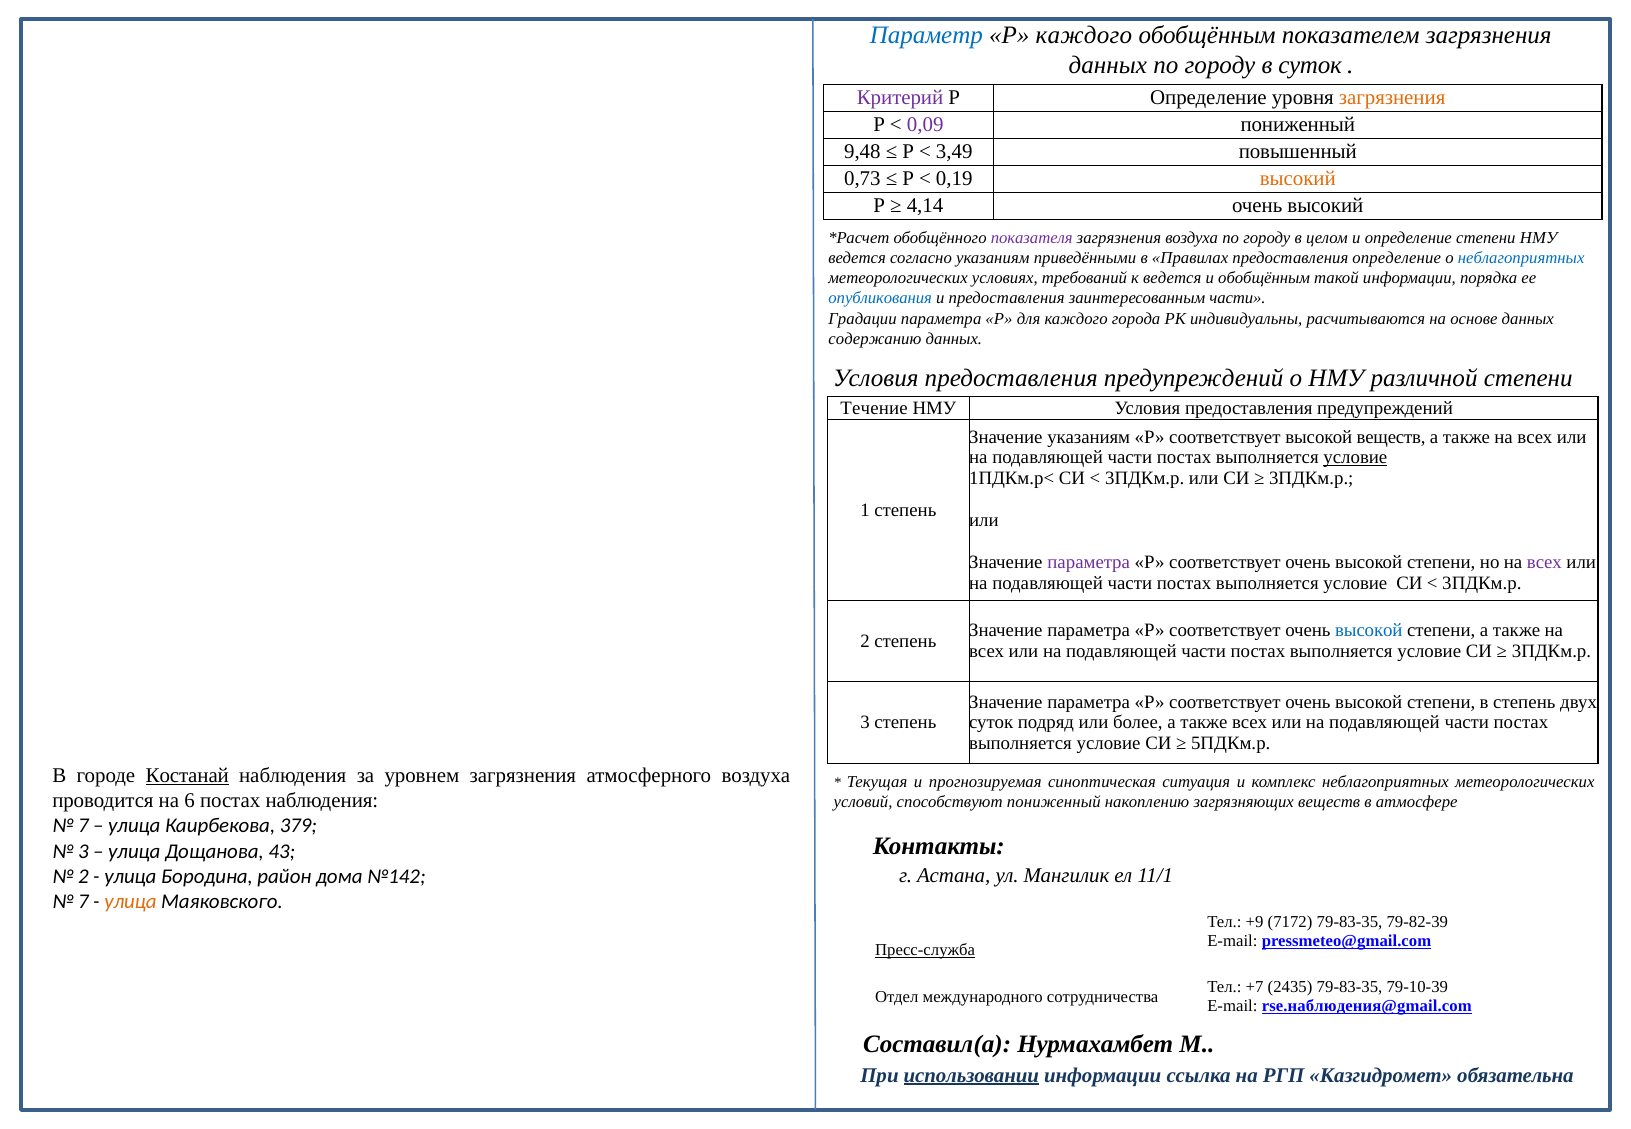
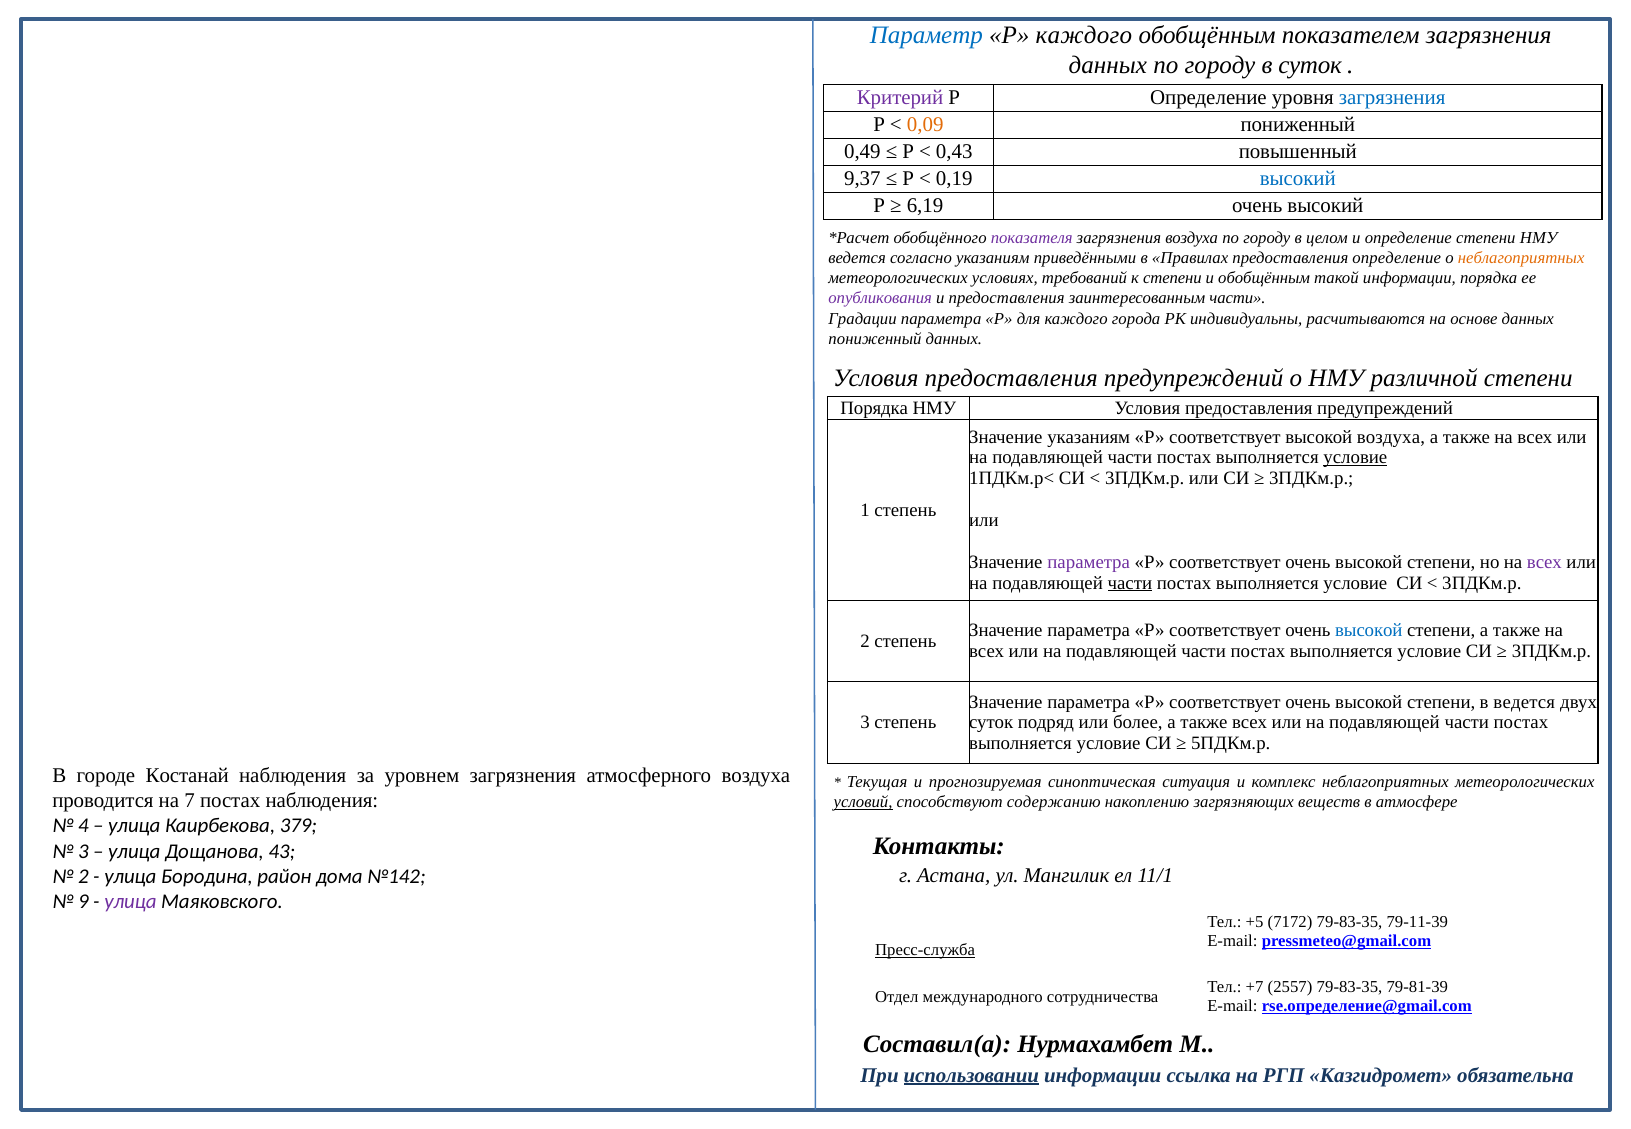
загрязнения at (1392, 98) colour: orange -> blue
0,09 colour: purple -> orange
9,48: 9,48 -> 0,49
3,49: 3,49 -> 0,43
0,73: 0,73 -> 9,37
высокий at (1298, 179) colour: orange -> blue
4,14: 4,14 -> 6,19
неблагоприятных at (1521, 258) colour: blue -> orange
к ведется: ведется -> степени
опубликования colour: blue -> purple
содержанию at (875, 339): содержанию -> пониженный
Течение at (874, 408): Течение -> Порядка
высокой веществ: веществ -> воздуха
части at (1130, 583) underline: none -> present
в степень: степень -> ведется
Костанай underline: present -> none
6: 6 -> 7
условий underline: none -> present
способствуют пониженный: пониженный -> содержанию
7 at (83, 826): 7 -> 4
7 at (83, 902): 7 -> 9
улица at (131, 902) colour: orange -> purple
+9: +9 -> +5
79-82-39: 79-82-39 -> 79-11-39
2435: 2435 -> 2557
79-10-39: 79-10-39 -> 79-81-39
rse.наблюдения@gmail.com: rse.наблюдения@gmail.com -> rse.определение@gmail.com
